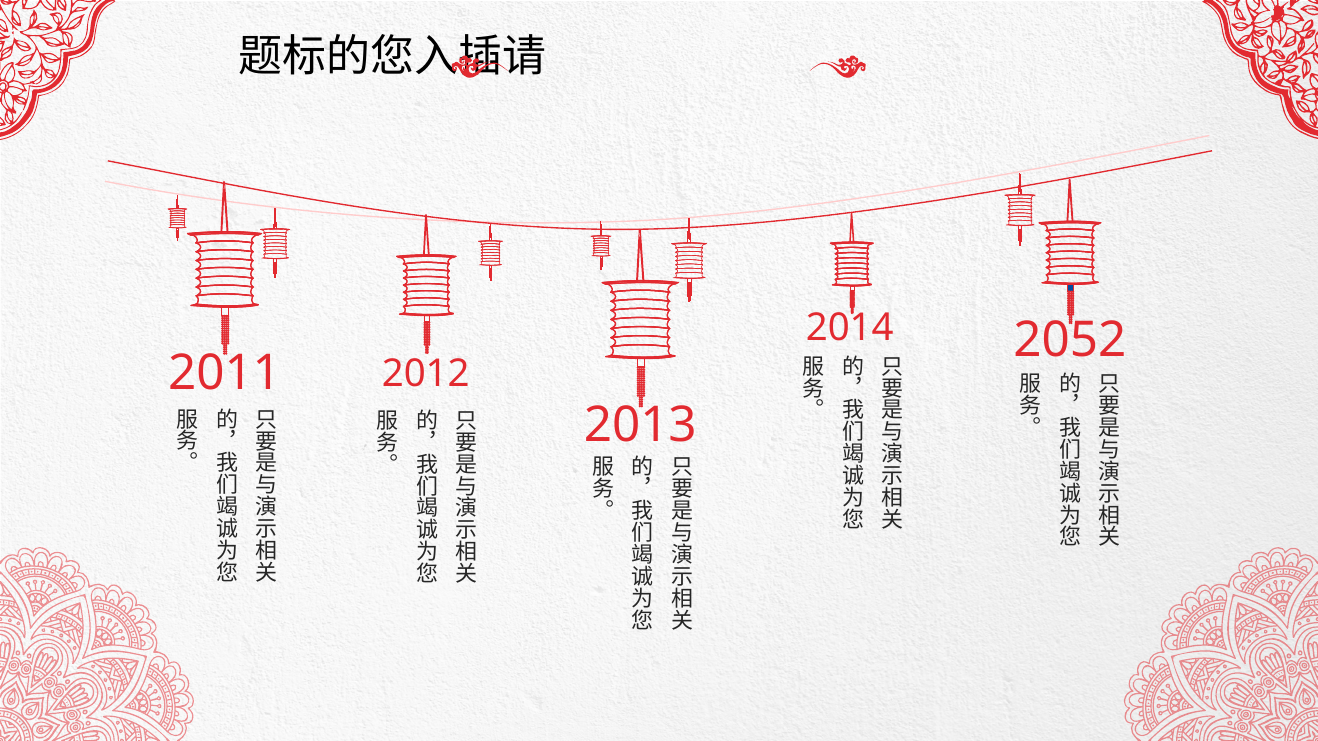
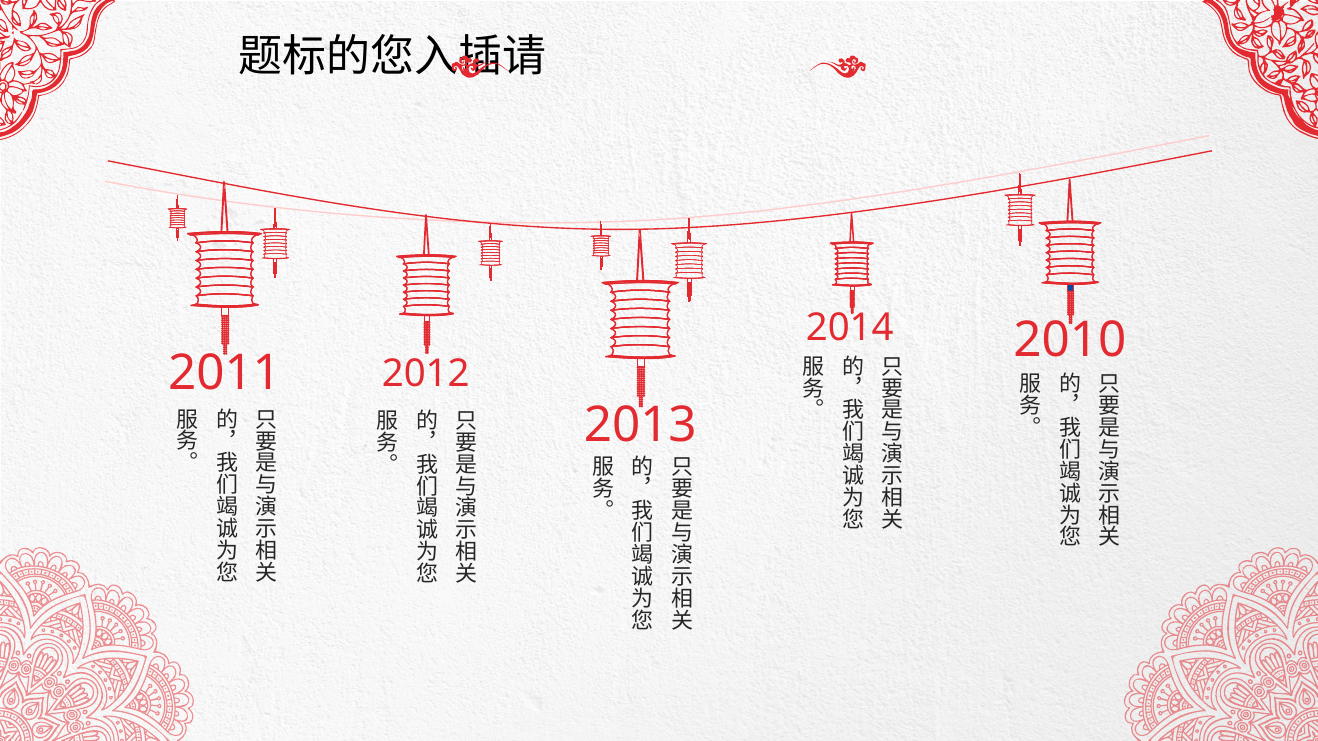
2052: 2052 -> 2010
